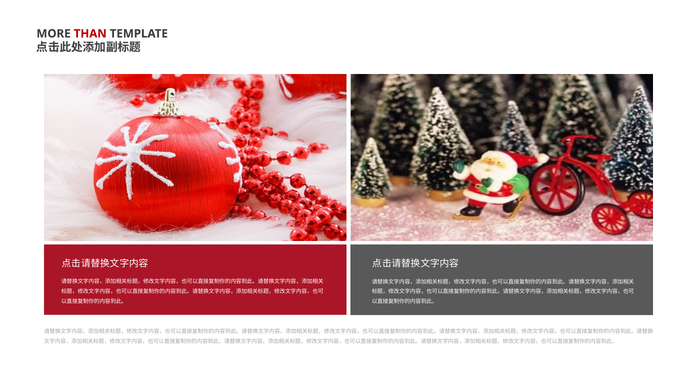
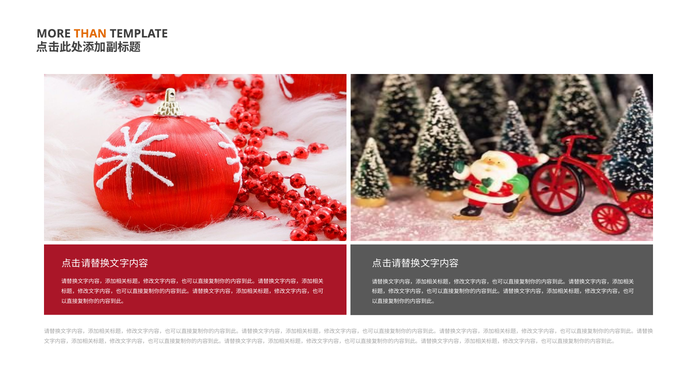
THAN colour: red -> orange
